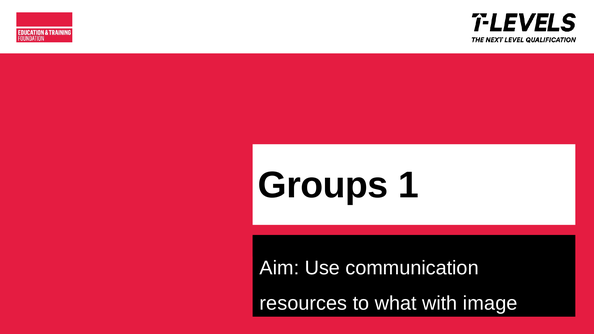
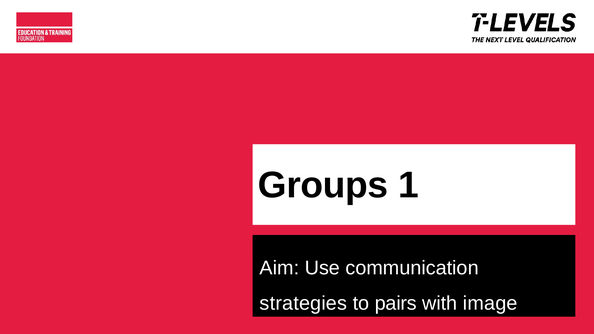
resources: resources -> strategies
what: what -> pairs
